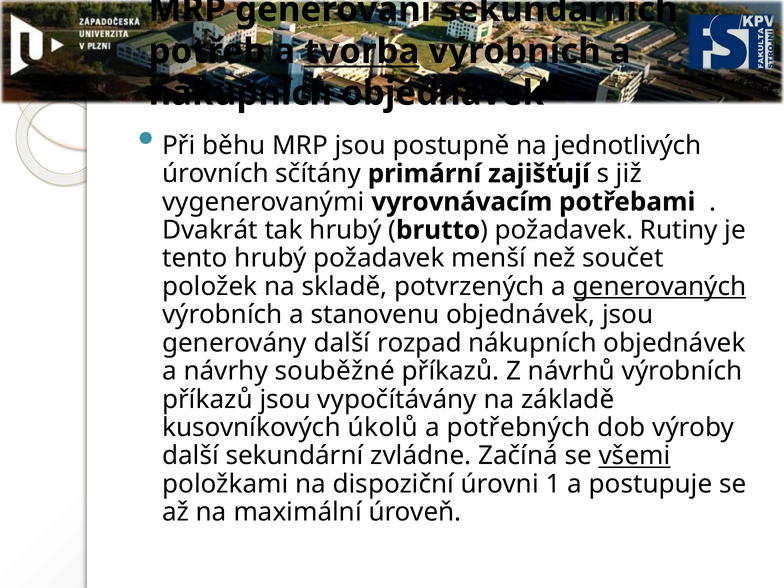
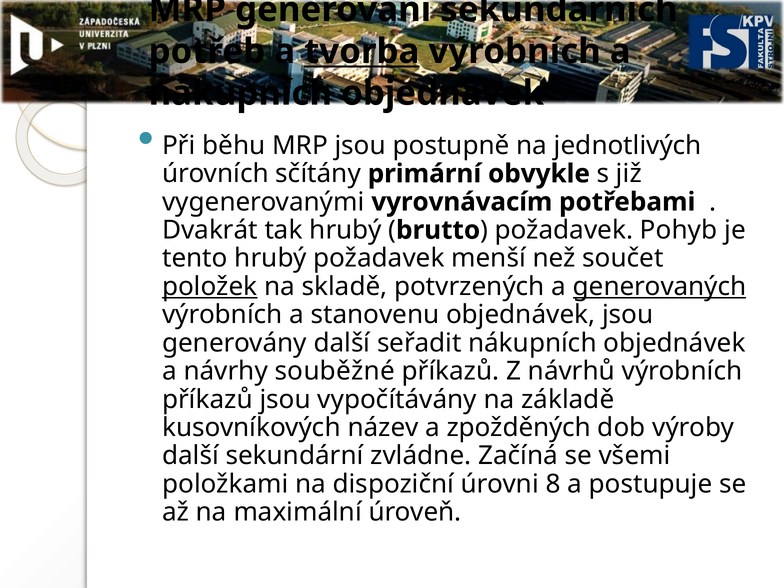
zajišťují: zajišťují -> obvykle
Rutiny: Rutiny -> Pohyb
položek underline: none -> present
rozpad: rozpad -> seřadit
úkolů: úkolů -> název
potřebných: potřebných -> zpožděných
všemi underline: present -> none
1: 1 -> 8
